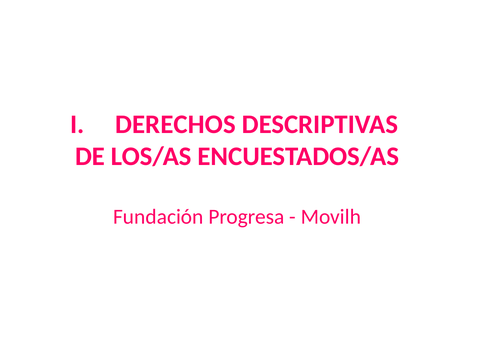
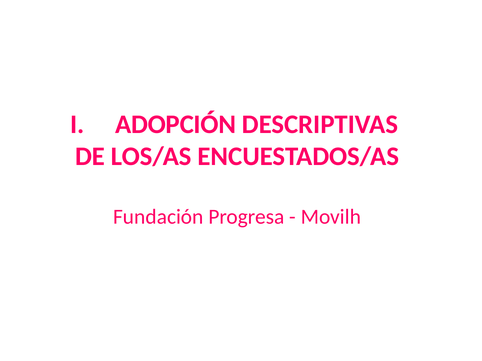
DERECHOS: DERECHOS -> ADOPCIÓN
